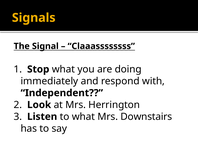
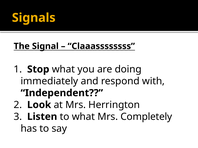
Downstairs: Downstairs -> Completely
